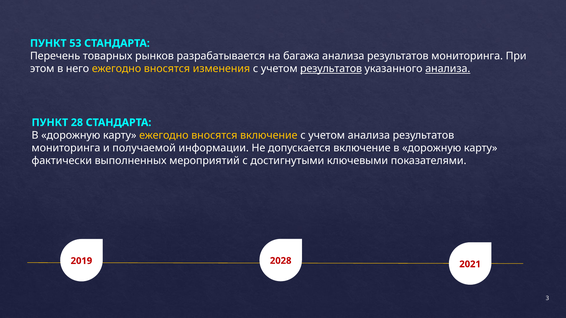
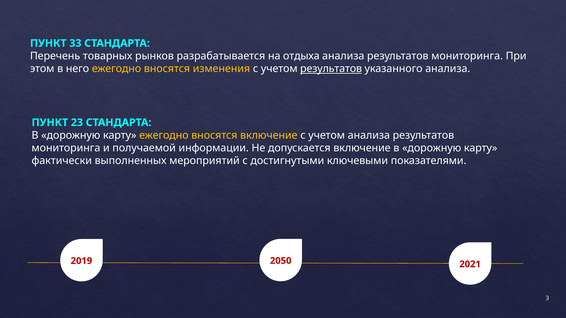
53: 53 -> 33
багажа: багажа -> отдыха
анализа at (448, 69) underline: present -> none
28: 28 -> 23
2028: 2028 -> 2050
